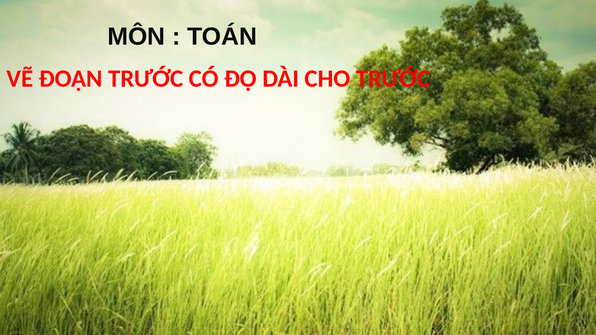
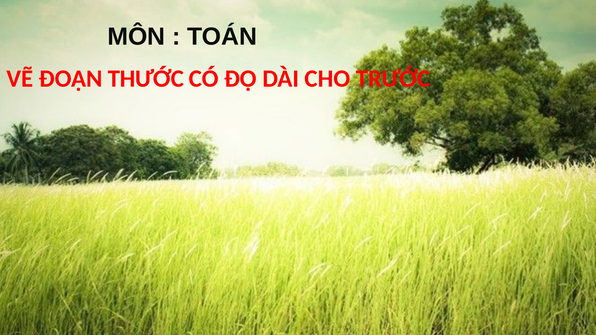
ĐOẠN TRƯỚC: TRƯỚC -> THƯỚC
